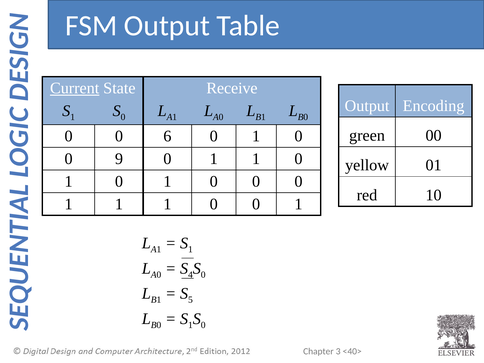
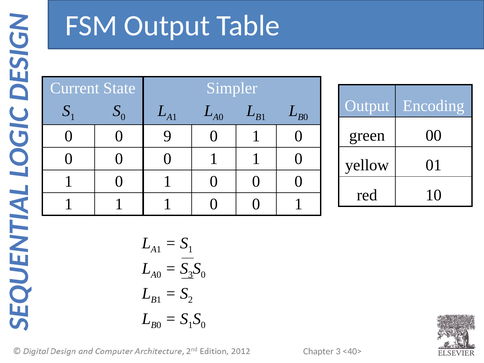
Current underline: present -> none
Receive: Receive -> Simpler
6: 6 -> 9
9 at (119, 159): 9 -> 0
4 at (190, 275): 4 -> 3
5: 5 -> 2
